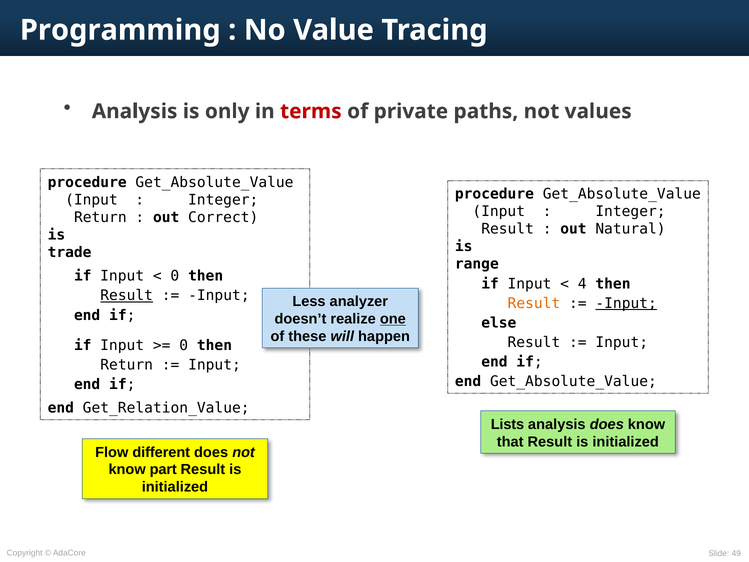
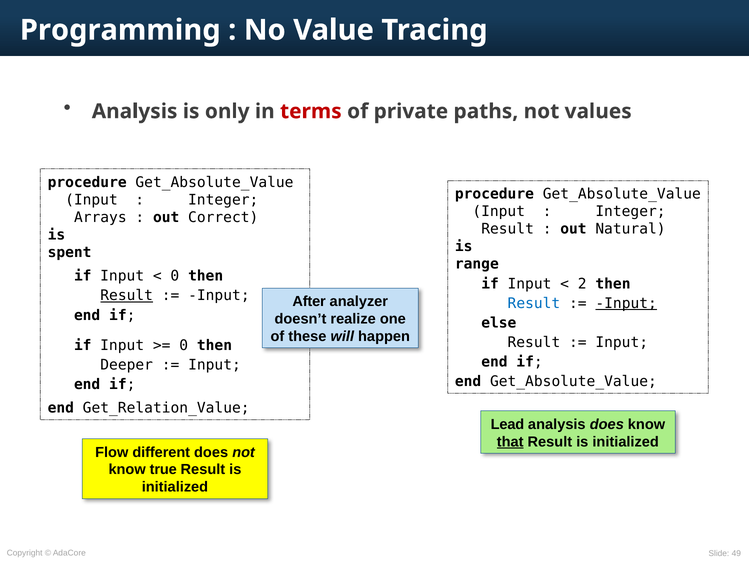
Return at (100, 217): Return -> Arrays
trade: trade -> spent
4: 4 -> 2
Less: Less -> After
Result at (534, 303) colour: orange -> blue
one underline: present -> none
Return at (127, 365): Return -> Deeper
Lists: Lists -> Lead
that underline: none -> present
part: part -> true
